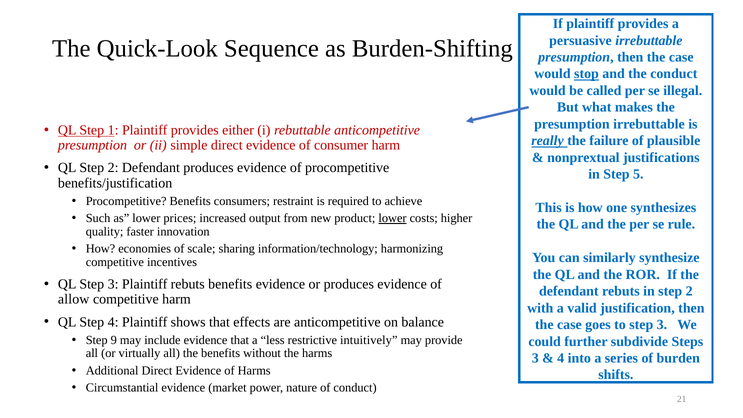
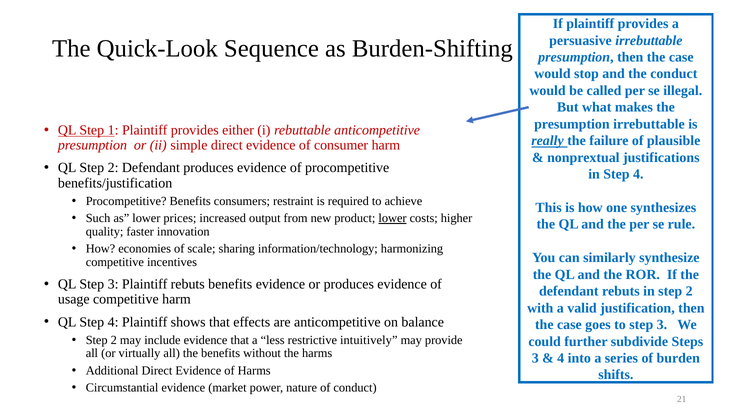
stop underline: present -> none
in Step 5: 5 -> 4
allow: allow -> usage
9 at (114, 340): 9 -> 2
